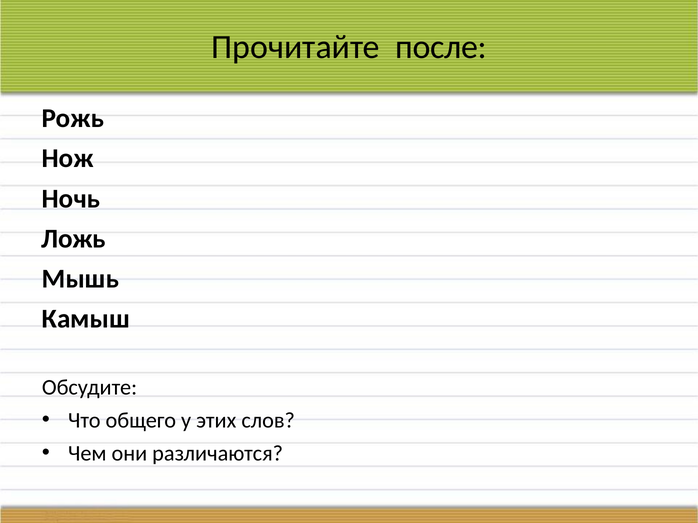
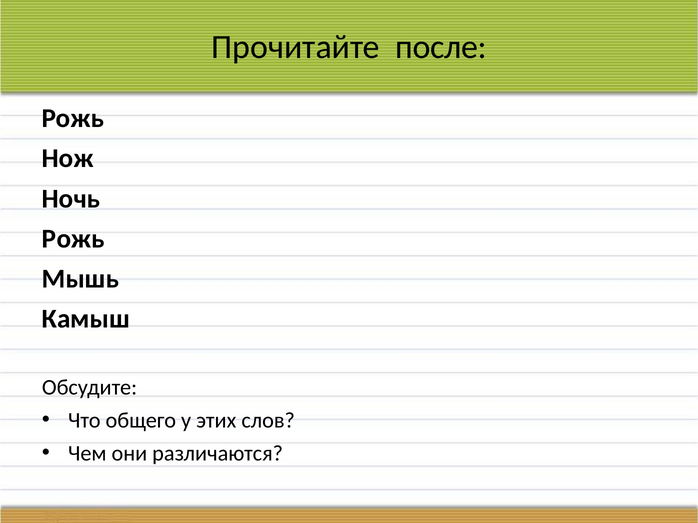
Ложь at (74, 239): Ложь -> Рожь
